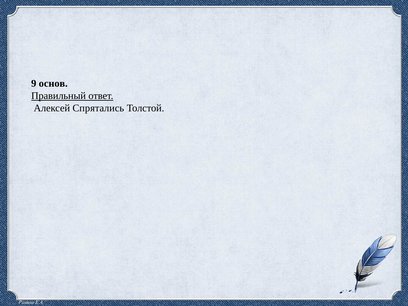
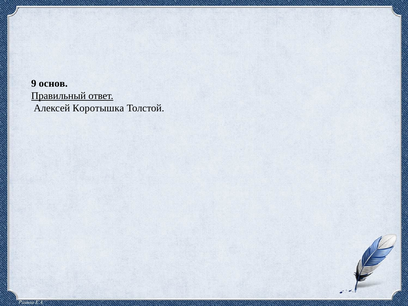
Спрятались: Спрятались -> Коротышка
